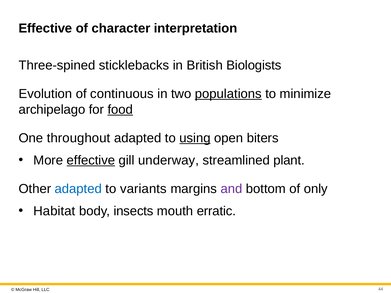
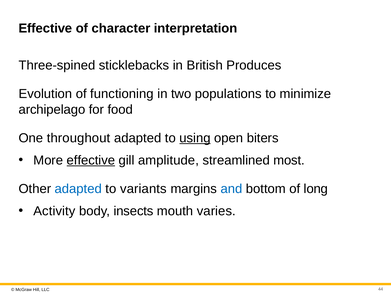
Biologists: Biologists -> Produces
continuous: continuous -> functioning
populations underline: present -> none
food underline: present -> none
underway: underway -> amplitude
plant: plant -> most
and colour: purple -> blue
only: only -> long
Habitat: Habitat -> Activity
erratic: erratic -> varies
